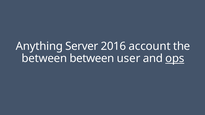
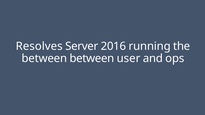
Anything: Anything -> Resolves
account: account -> running
ops underline: present -> none
